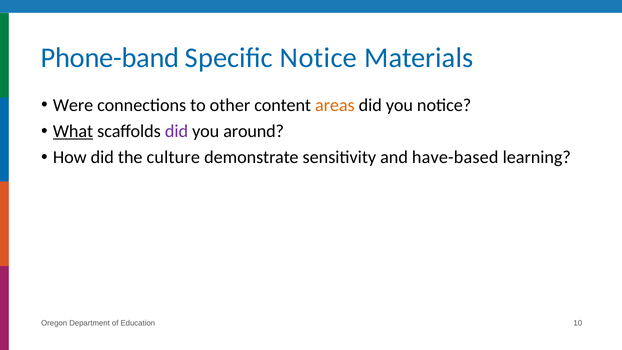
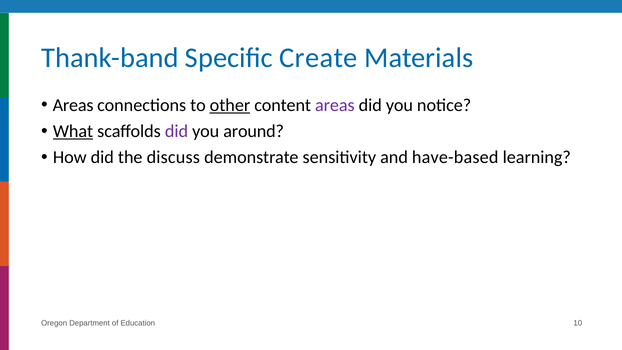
Phone-band: Phone-band -> Thank-band
Specific Notice: Notice -> Create
Were at (73, 105): Were -> Areas
other underline: none -> present
areas at (335, 105) colour: orange -> purple
culture: culture -> discuss
